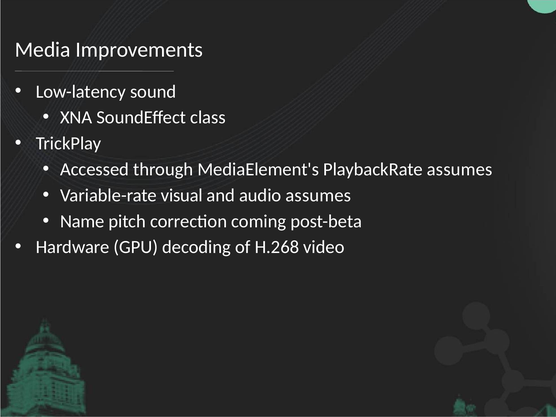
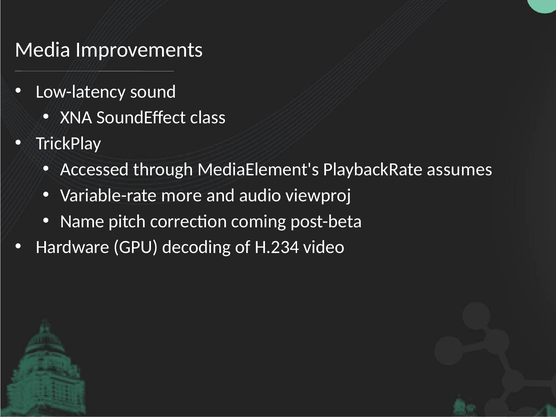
visual: visual -> more
audio assumes: assumes -> viewproj
H.268: H.268 -> H.234
